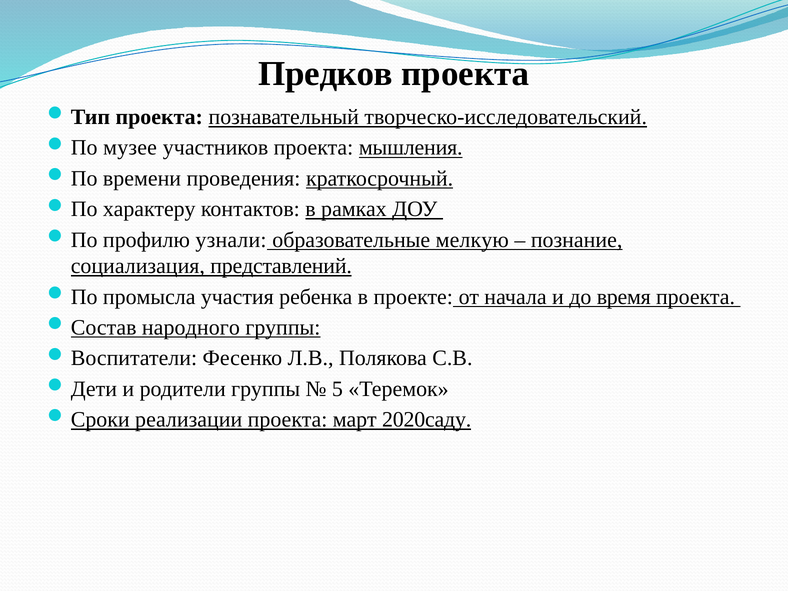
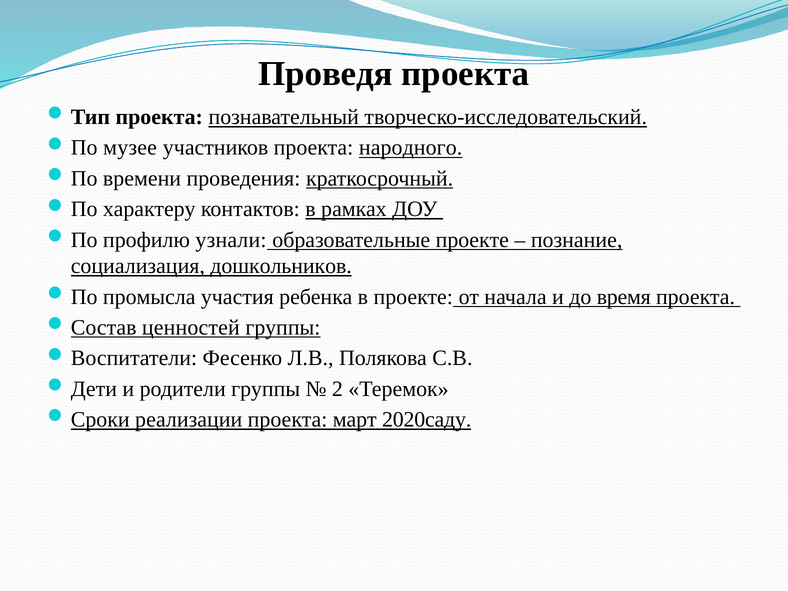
Предков: Предков -> Проведя
мышления: мышления -> народного
образовательные мелкую: мелкую -> проекте
представлений: представлений -> дошкольников
народного: народного -> ценностей
5: 5 -> 2
